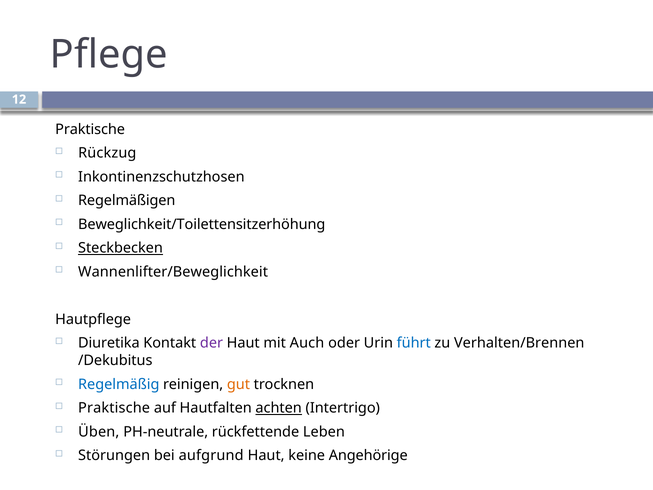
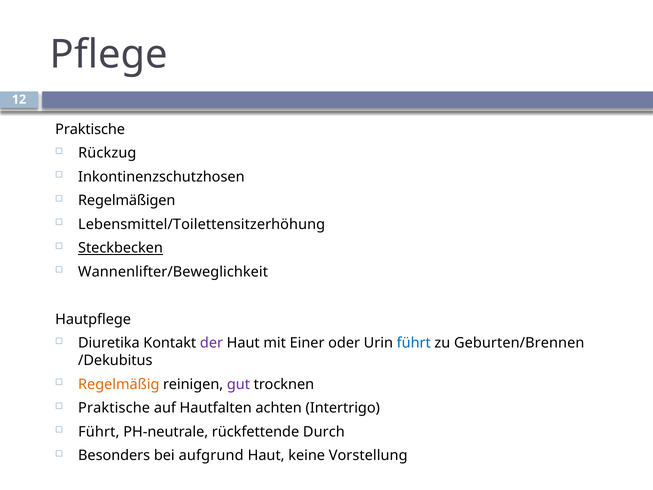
Beweglichkeit/Toilettensitzerhöhung: Beweglichkeit/Toilettensitzerhöhung -> Lebensmittel/Toilettensitzerhöhung
Auch: Auch -> Einer
Verhalten/Brennen: Verhalten/Brennen -> Geburten/Brennen
Regelmäßig colour: blue -> orange
gut colour: orange -> purple
achten underline: present -> none
Üben at (99, 432): Üben -> Führt
Leben: Leben -> Durch
Störungen: Störungen -> Besonders
Angehörige: Angehörige -> Vorstellung
